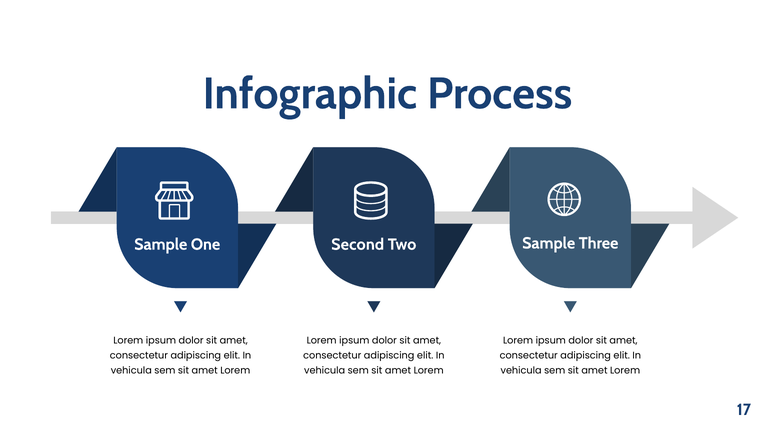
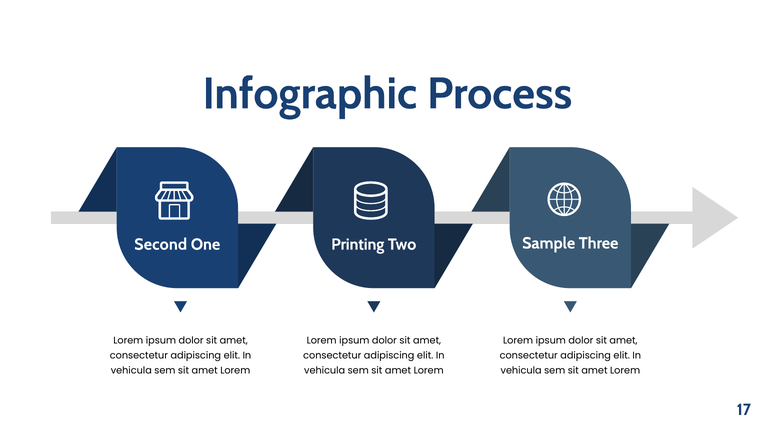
Sample at (161, 244): Sample -> Second
Second: Second -> Printing
